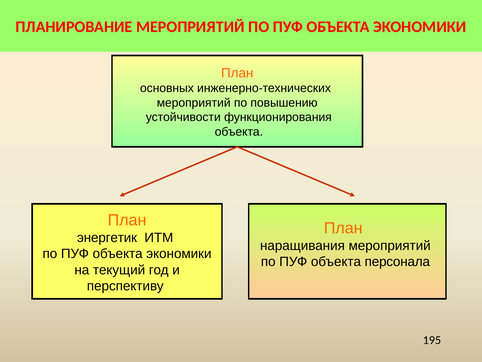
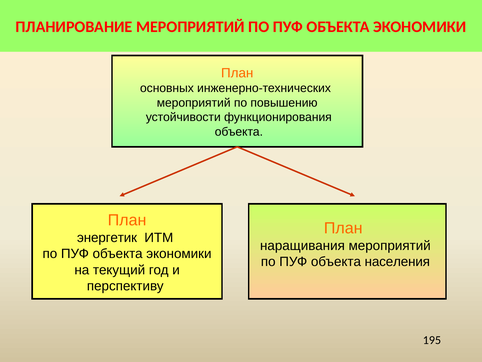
персонала: персонала -> населения
